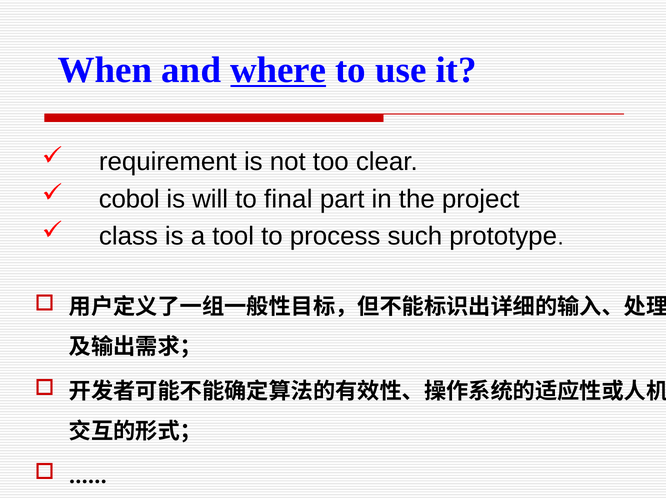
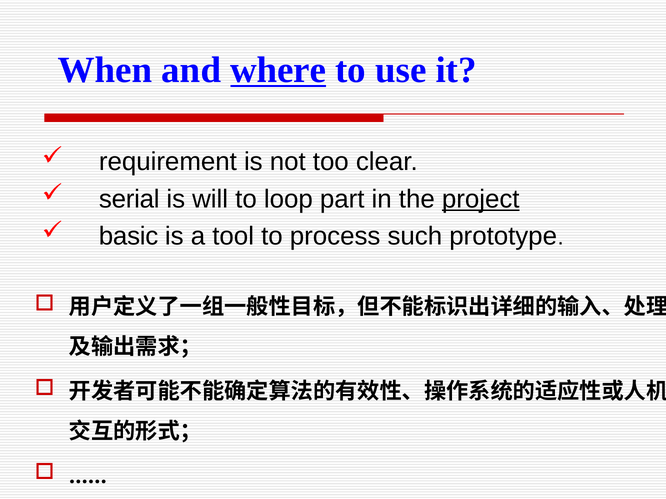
cobol: cobol -> serial
final: final -> loop
project underline: none -> present
class: class -> basic
